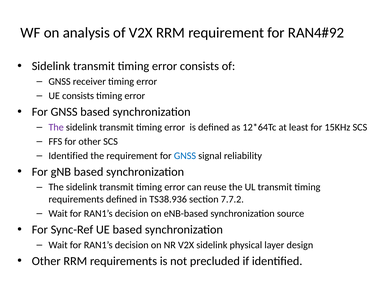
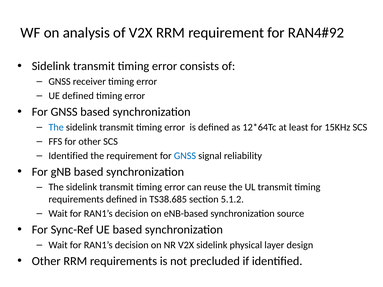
UE consists: consists -> defined
The at (56, 127) colour: purple -> blue
TS38.936: TS38.936 -> TS38.685
7.7.2: 7.7.2 -> 5.1.2
